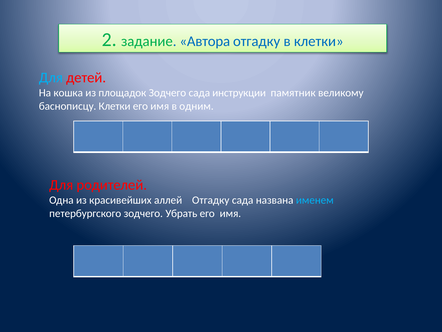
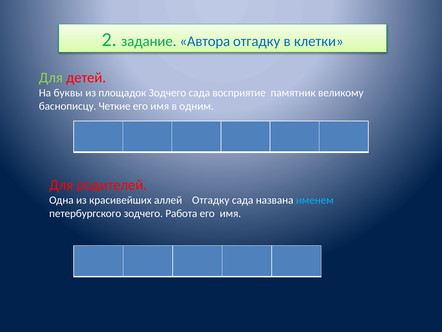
Для at (51, 78) colour: light blue -> light green
кошка: кошка -> буквы
инструкции: инструкции -> восприятие
баснописцу Клетки: Клетки -> Четкие
Убрать: Убрать -> Работа
